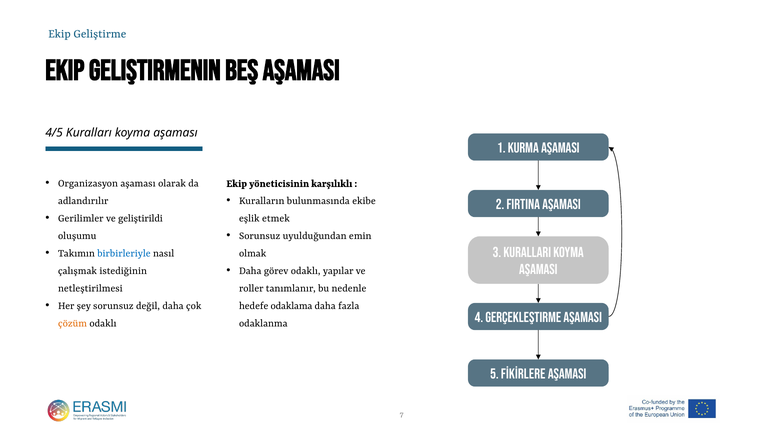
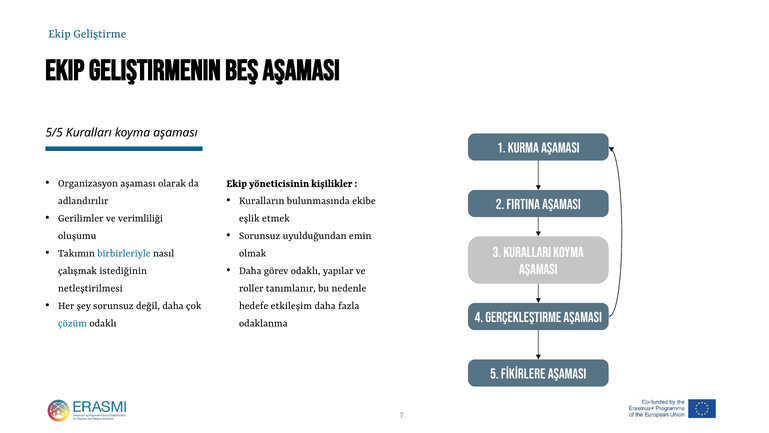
4/5: 4/5 -> 5/5
karşılıklı: karşılıklı -> kişilikler
geliştirildi: geliştirildi -> verimliliği
odaklama: odaklama -> etkileşim
çözüm colour: orange -> blue
